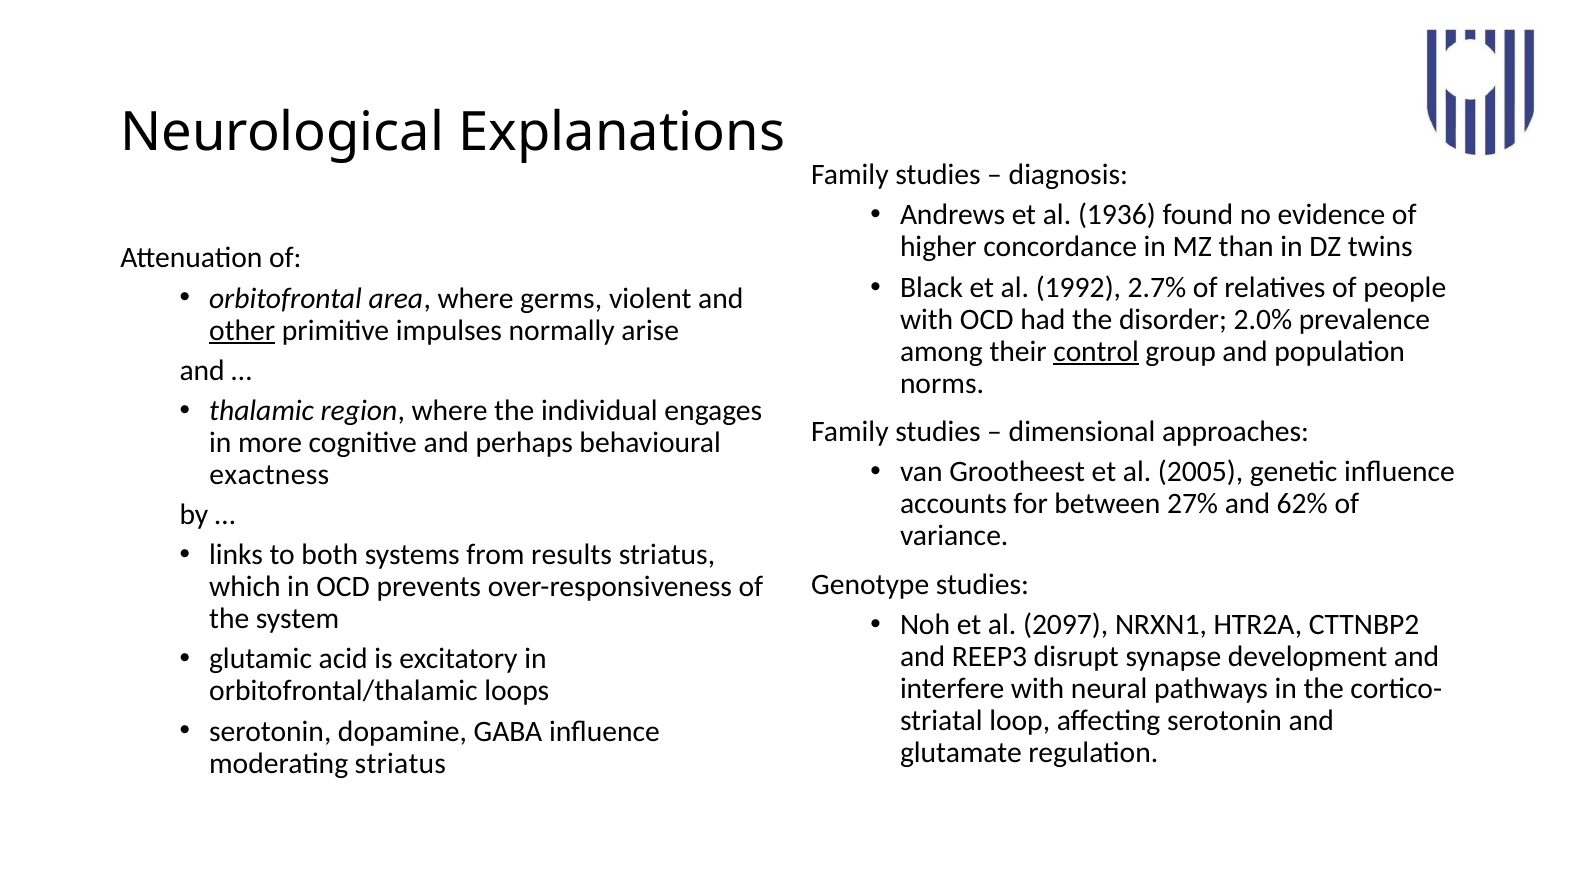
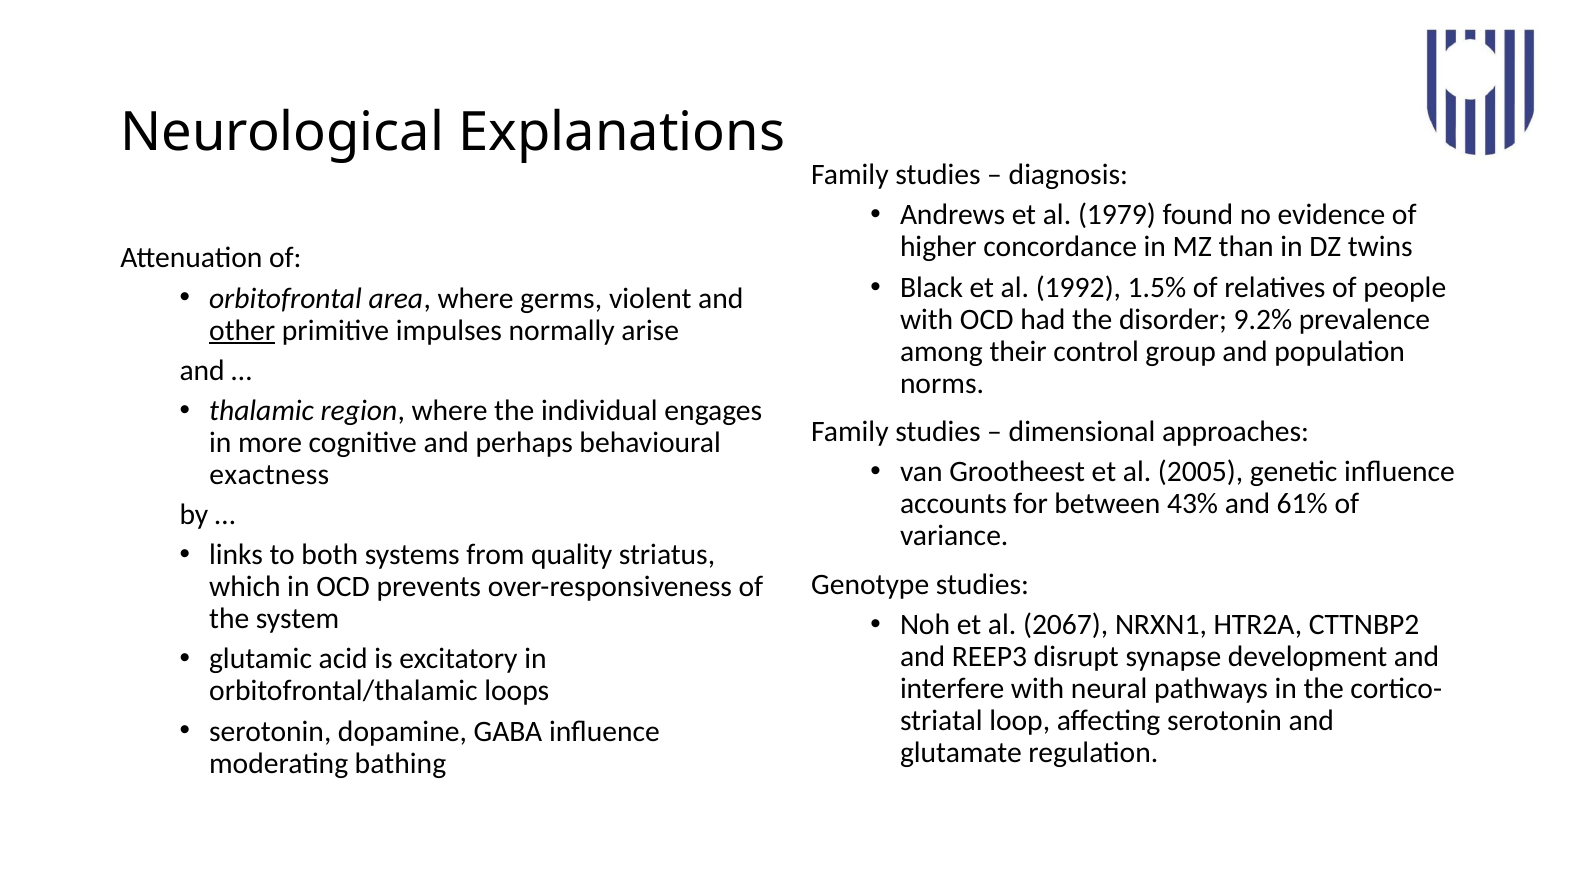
1936: 1936 -> 1979
2.7%: 2.7% -> 1.5%
2.0%: 2.0% -> 9.2%
control underline: present -> none
27%: 27% -> 43%
62%: 62% -> 61%
results: results -> quality
2097: 2097 -> 2067
moderating striatus: striatus -> bathing
